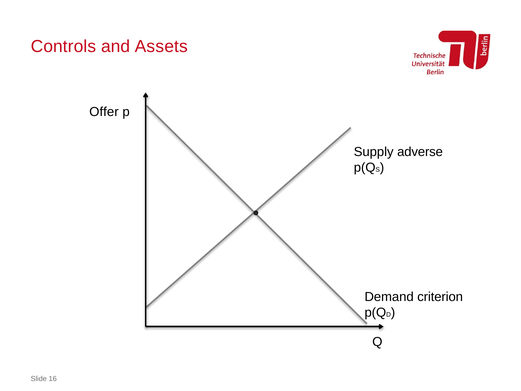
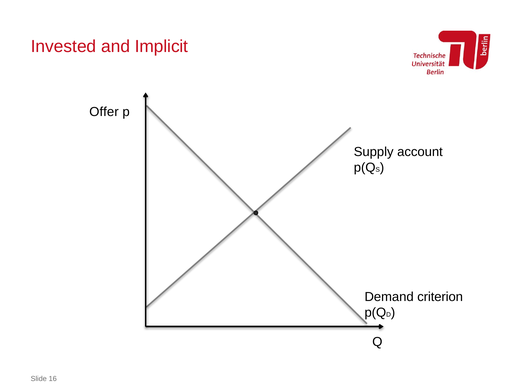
Controls: Controls -> Invested
Assets: Assets -> Implicit
adverse: adverse -> account
